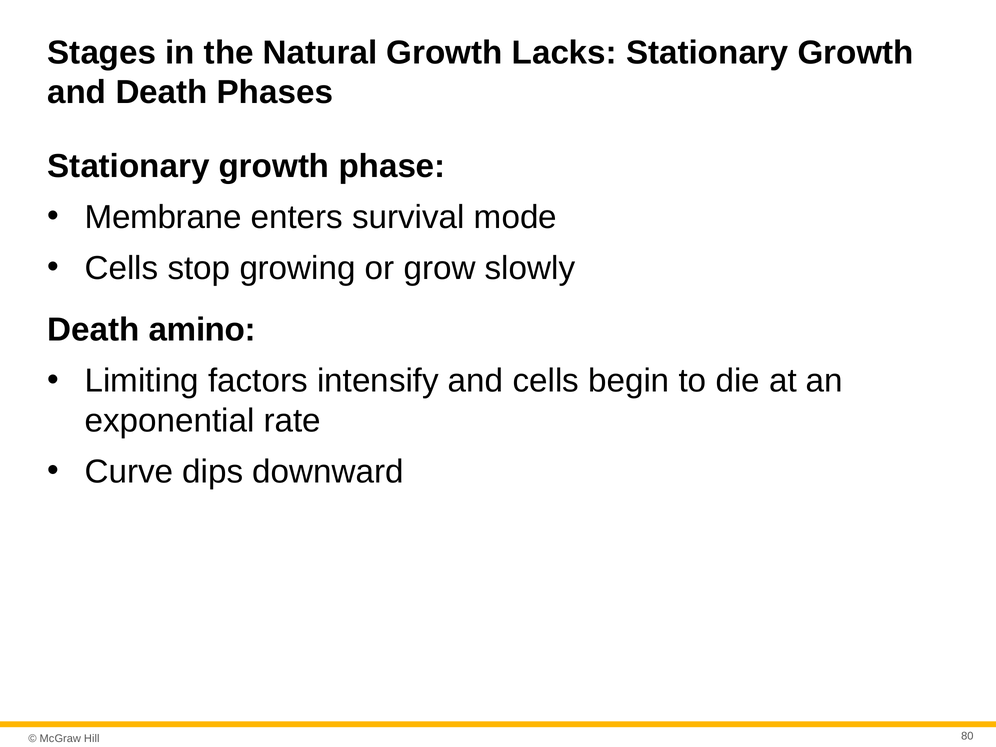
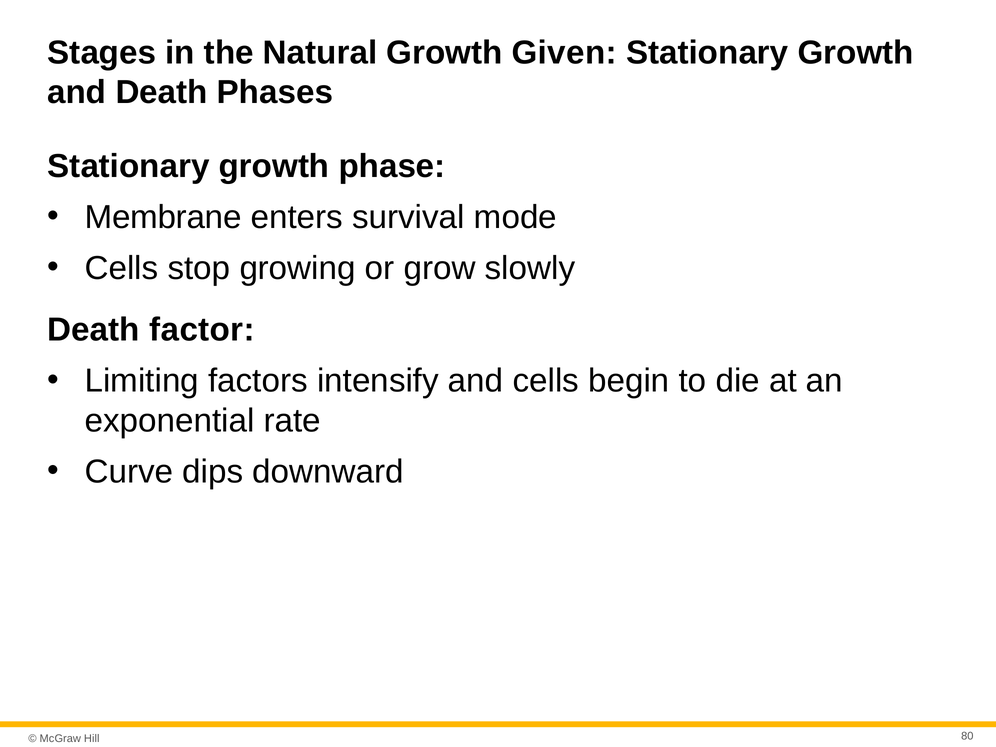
Lacks: Lacks -> Given
amino: amino -> factor
